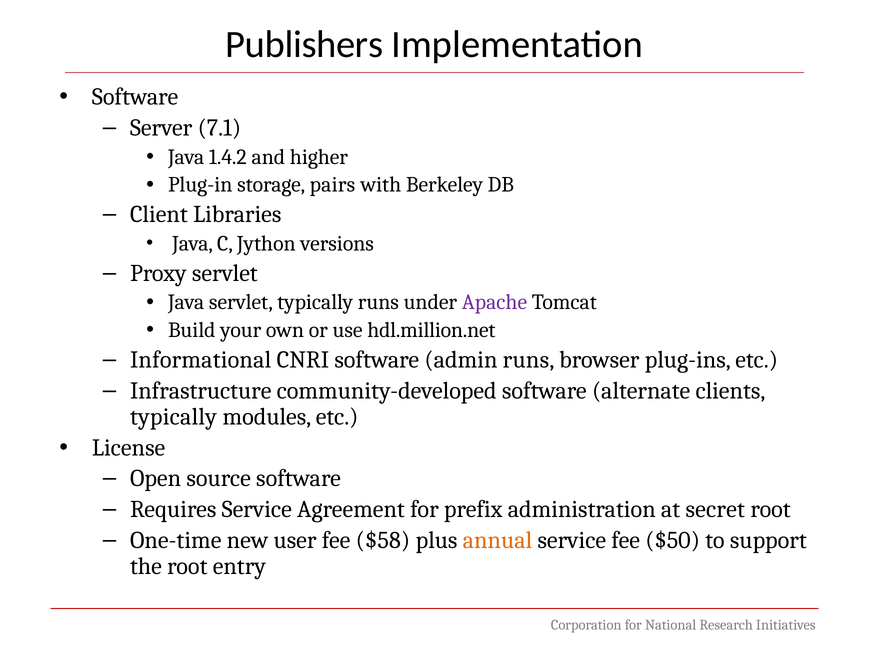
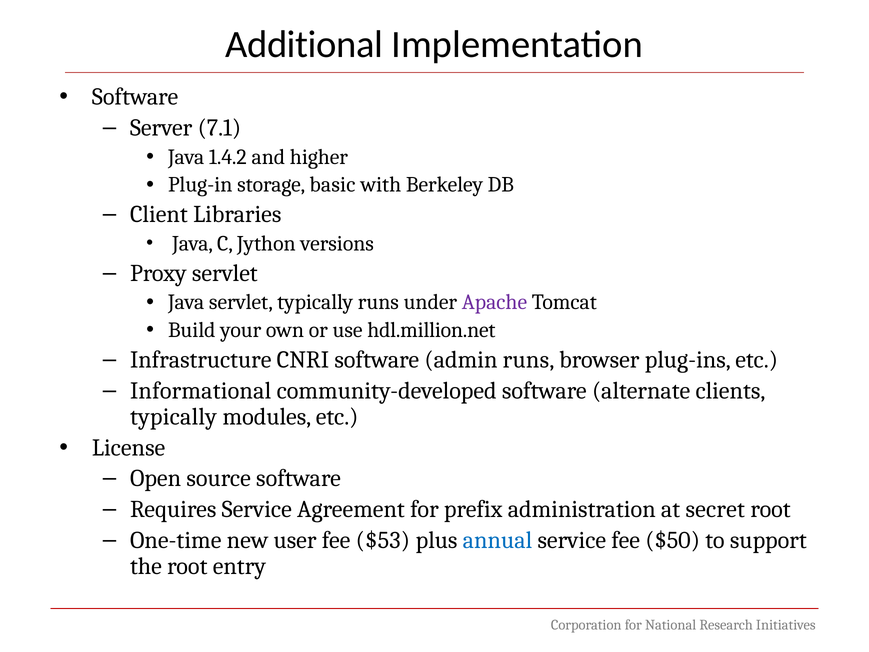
Publishers: Publishers -> Additional
pairs: pairs -> basic
Informational: Informational -> Infrastructure
Infrastructure: Infrastructure -> Informational
$58: $58 -> $53
annual colour: orange -> blue
